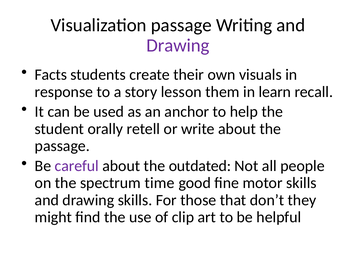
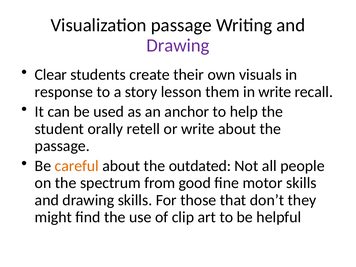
Facts: Facts -> Clear
in learn: learn -> write
careful colour: purple -> orange
time: time -> from
